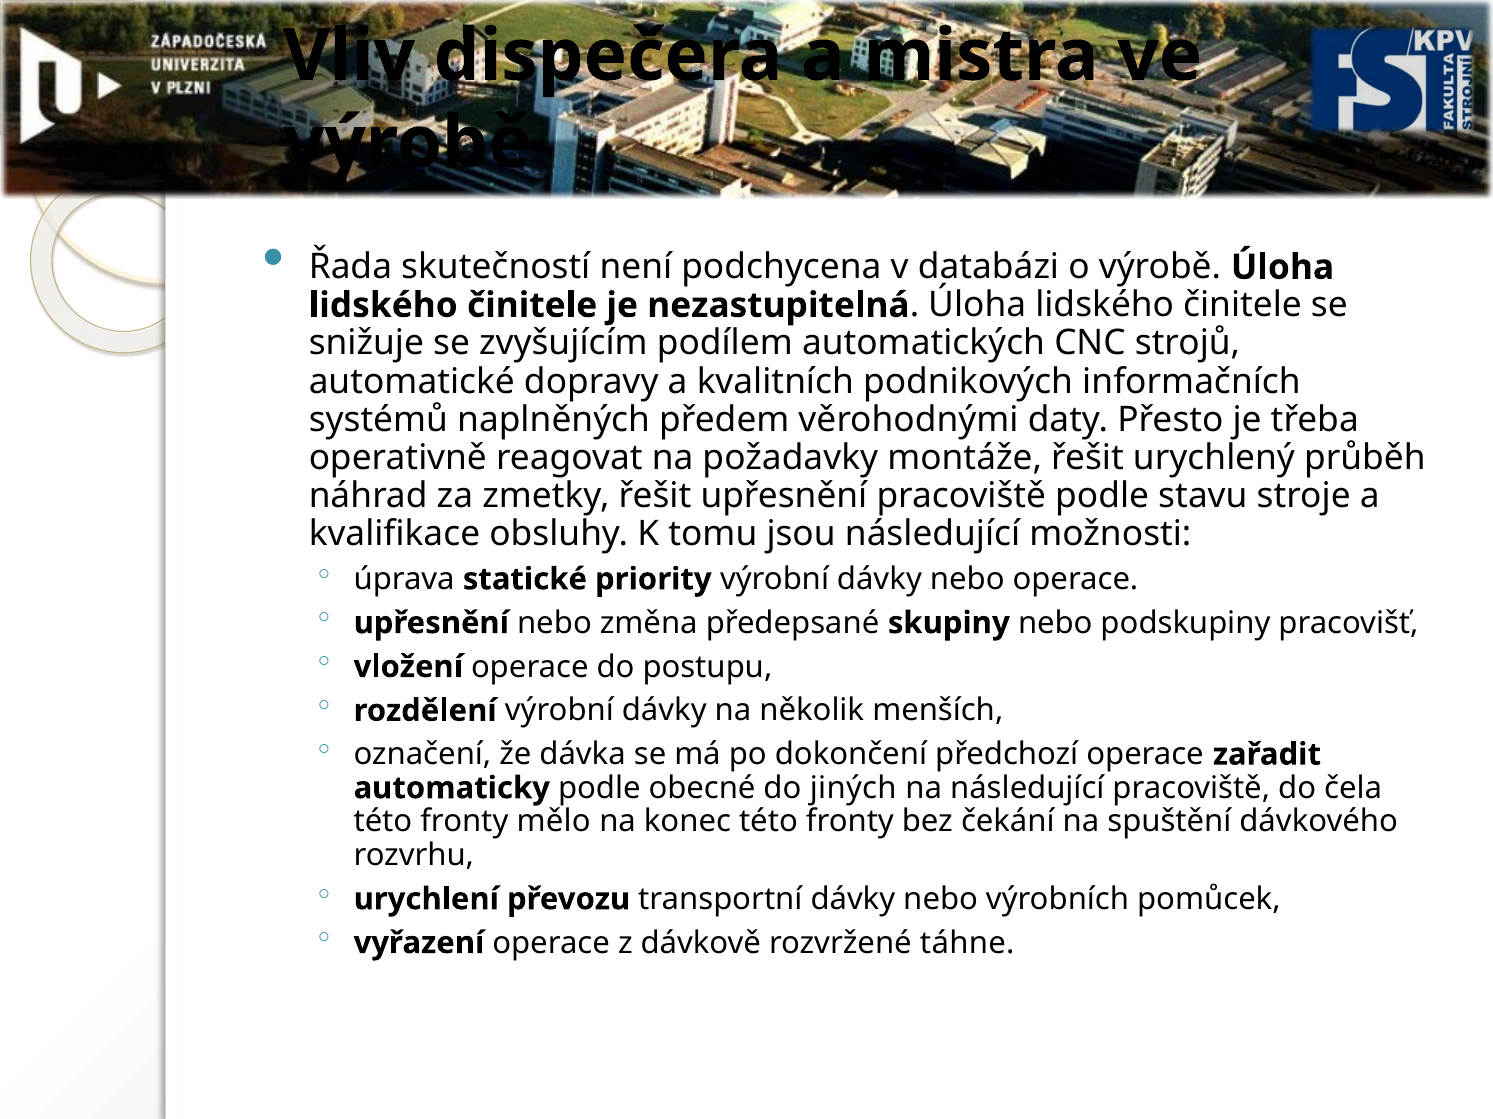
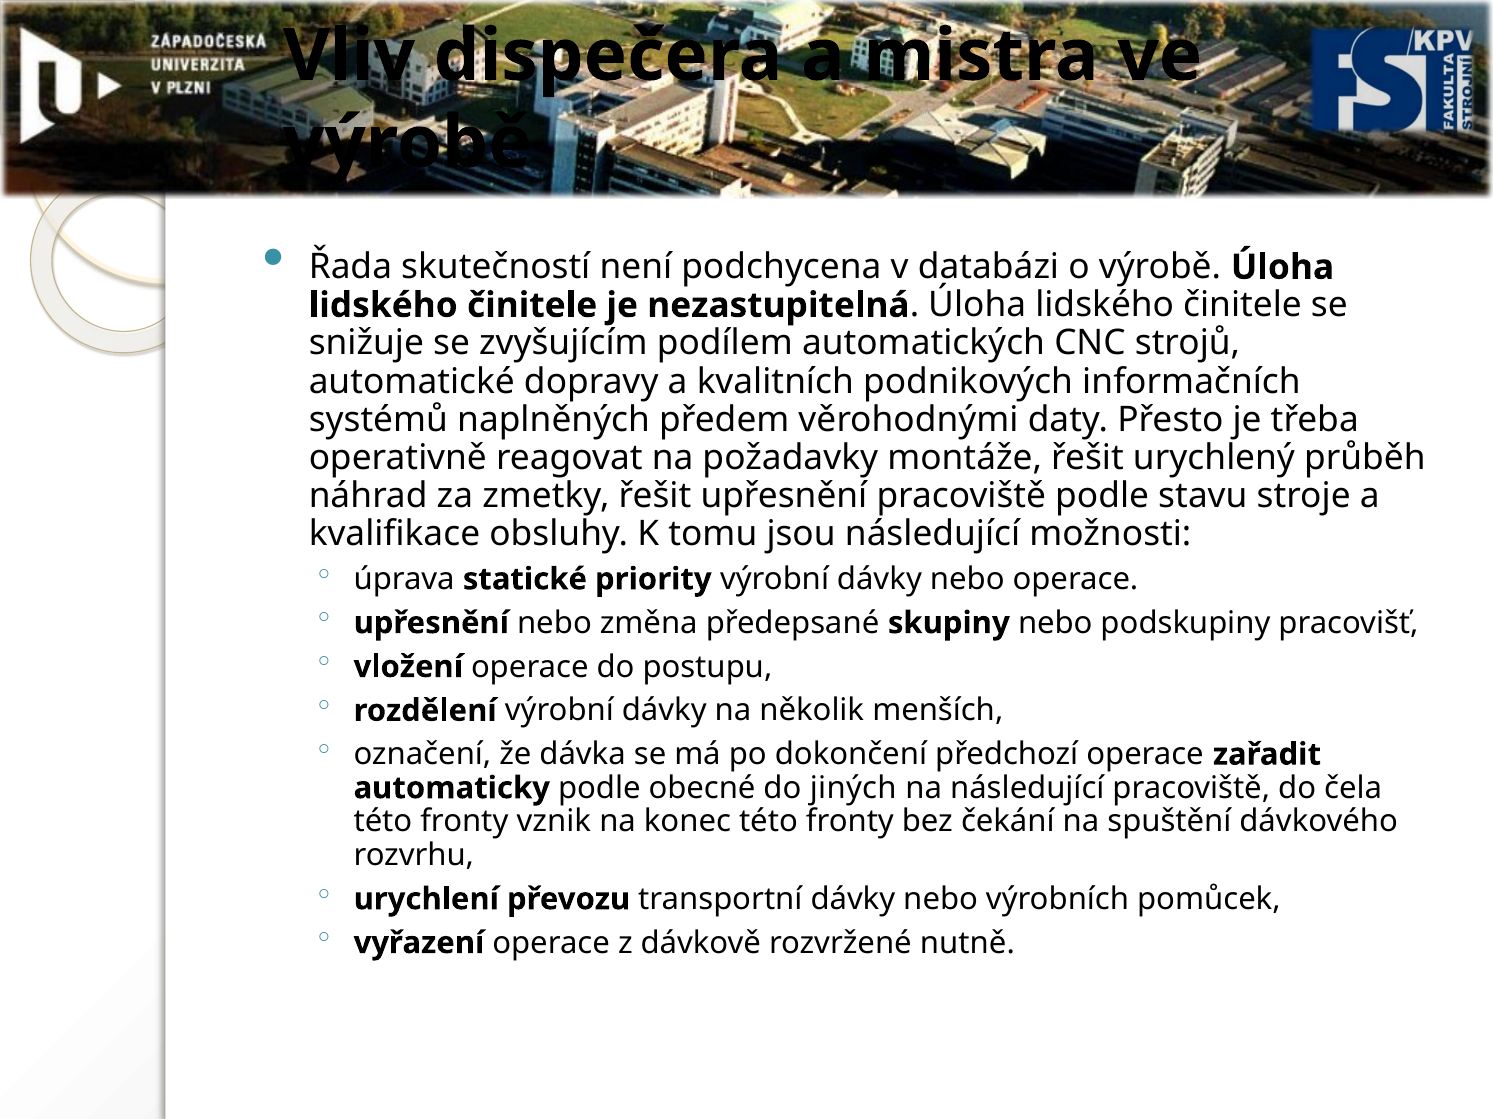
mělo: mělo -> vznik
táhne: táhne -> nutně
